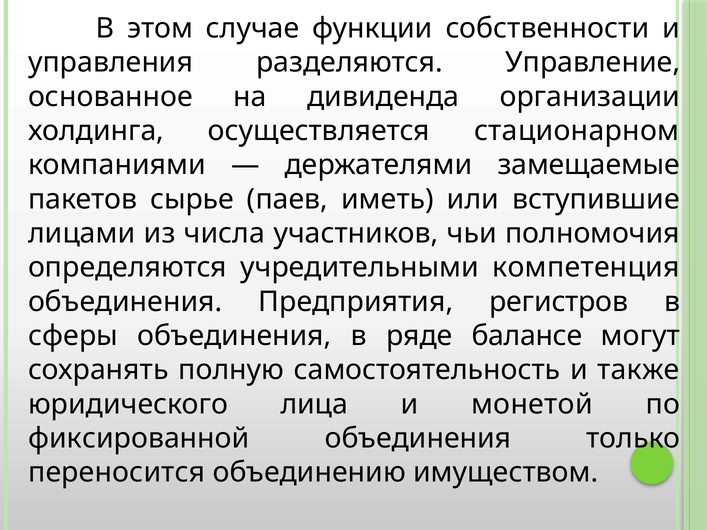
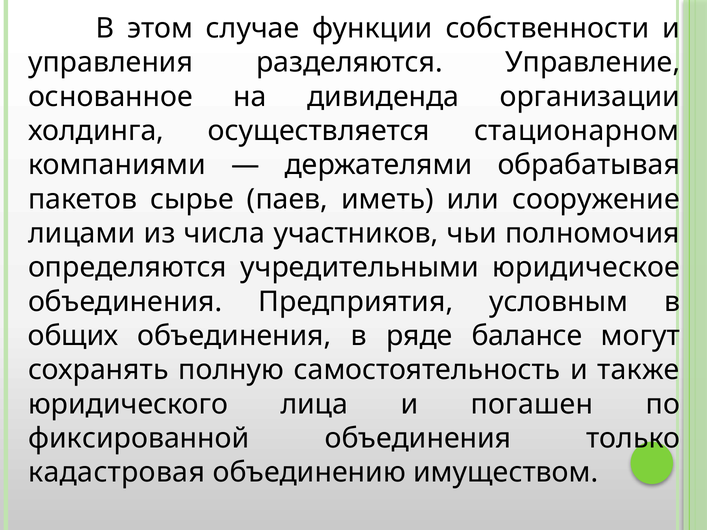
замещаемые: замещаемые -> обрабатывая
вступившие: вступившие -> сооружение
компетенция: компетенция -> юридическое
регистров: регистров -> условным
сферы: сферы -> общих
монетой: монетой -> погашен
переносится: переносится -> кадастровая
